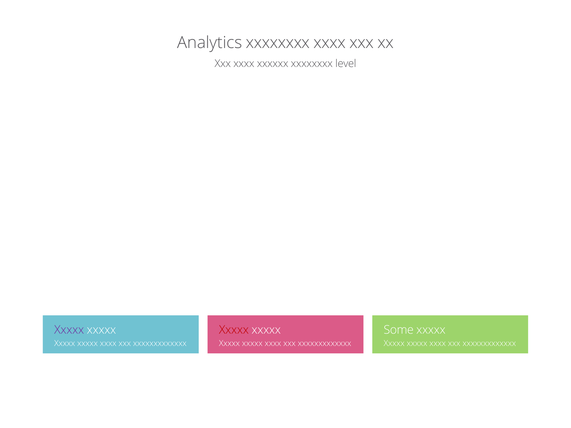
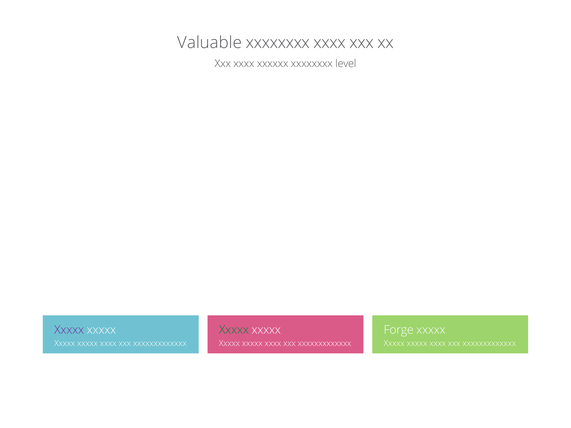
Analytics: Analytics -> Valuable
Xxxxx at (234, 330) colour: red -> green
Some: Some -> Forge
